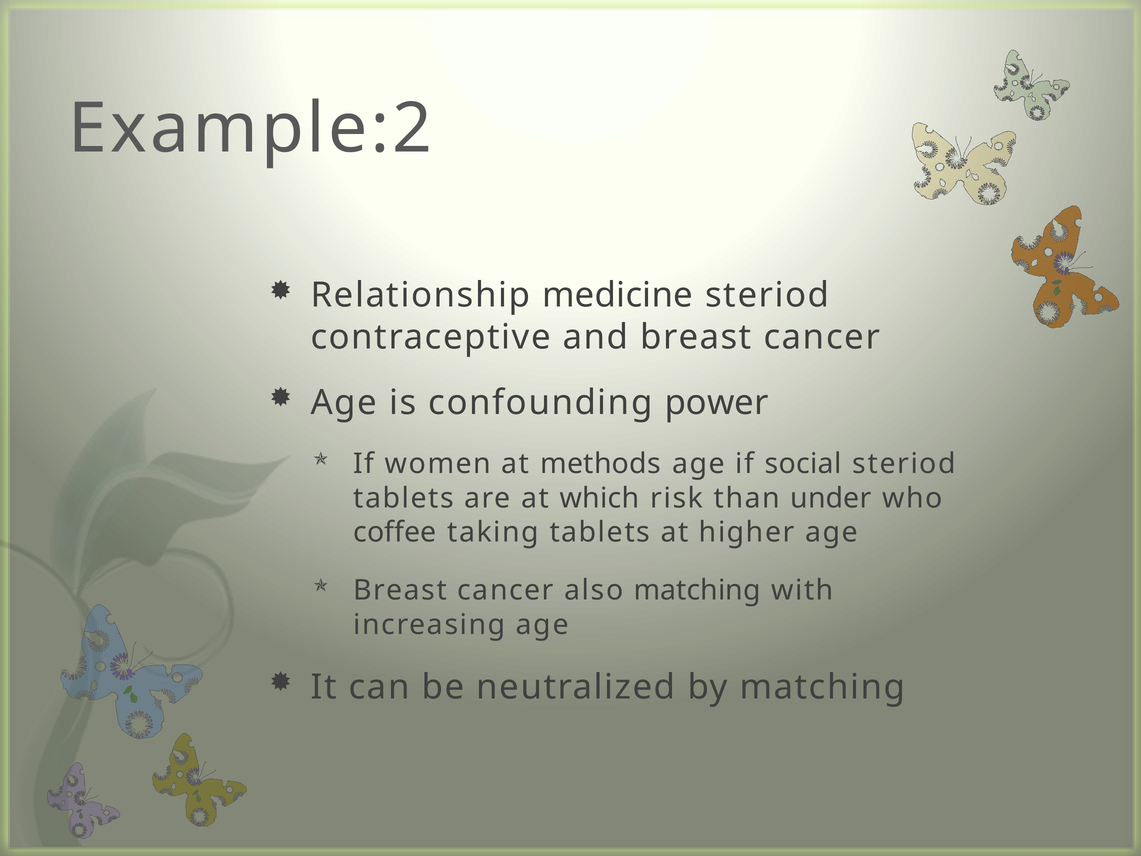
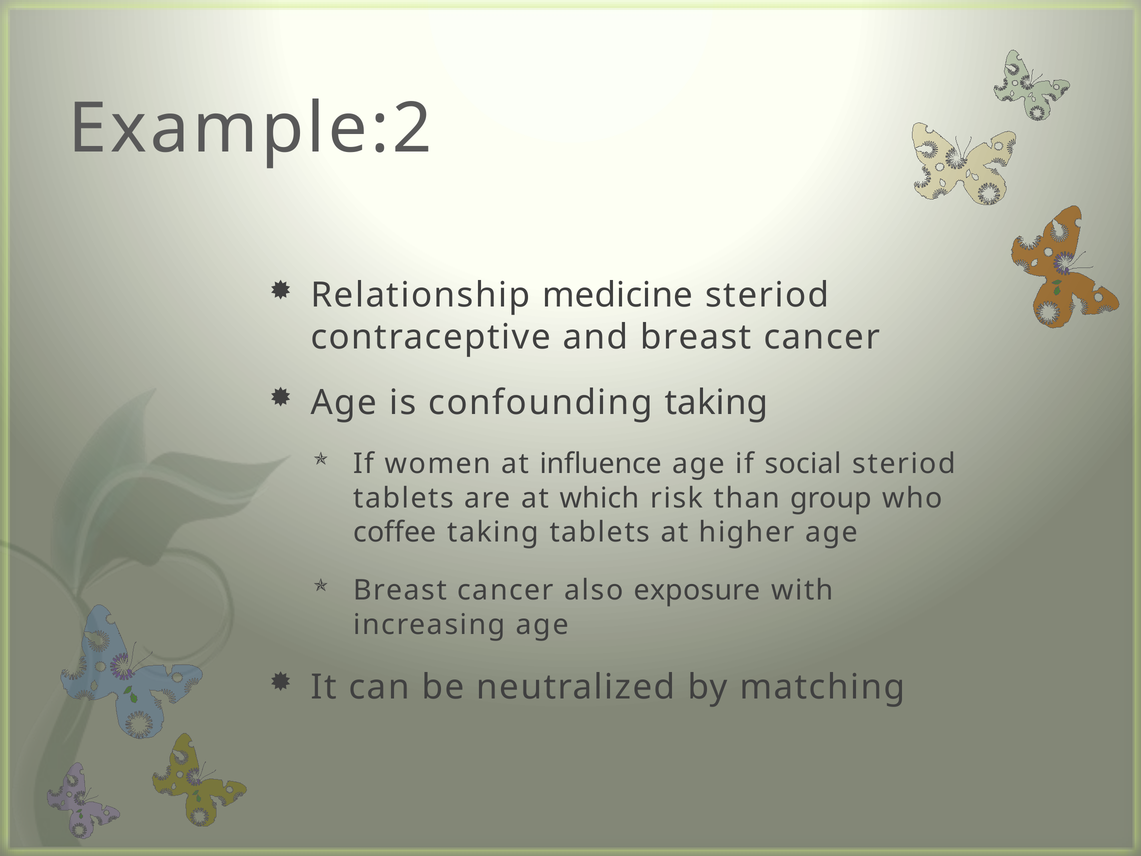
confounding power: power -> taking
methods: methods -> influence
under: under -> group
also matching: matching -> exposure
